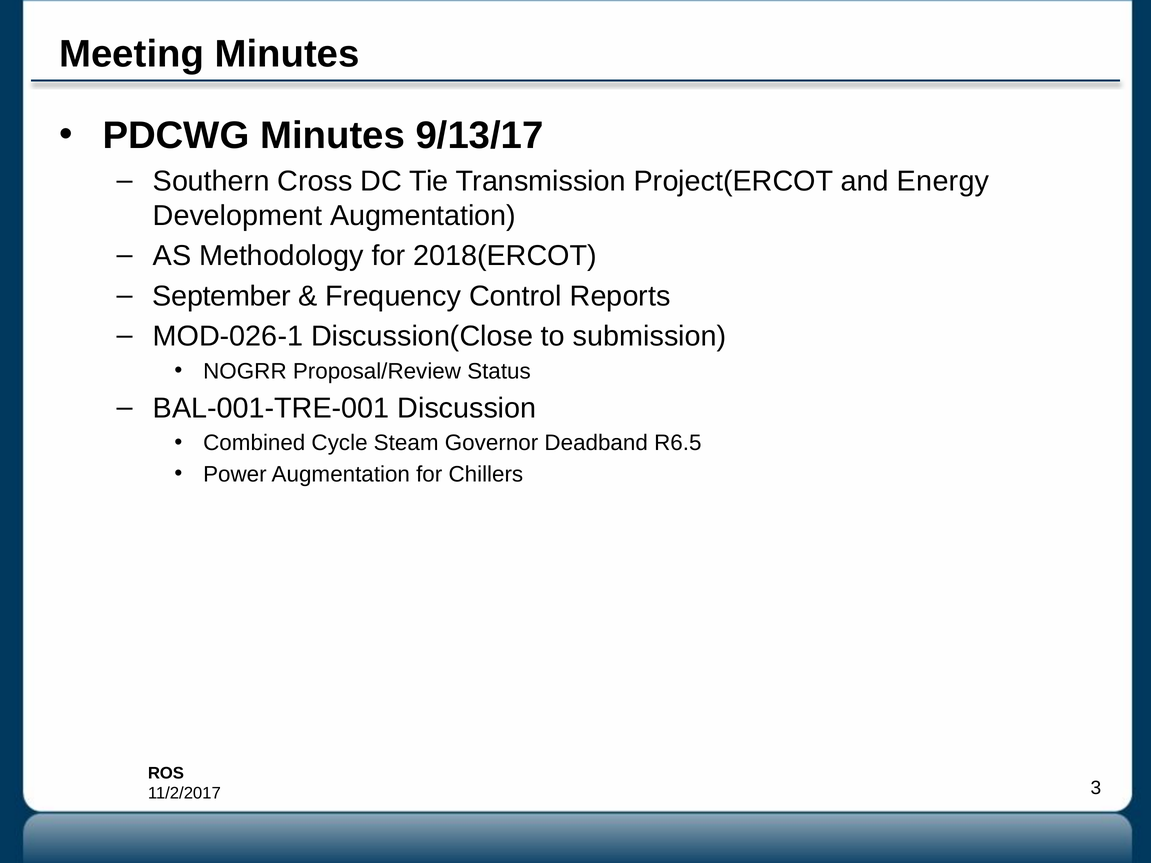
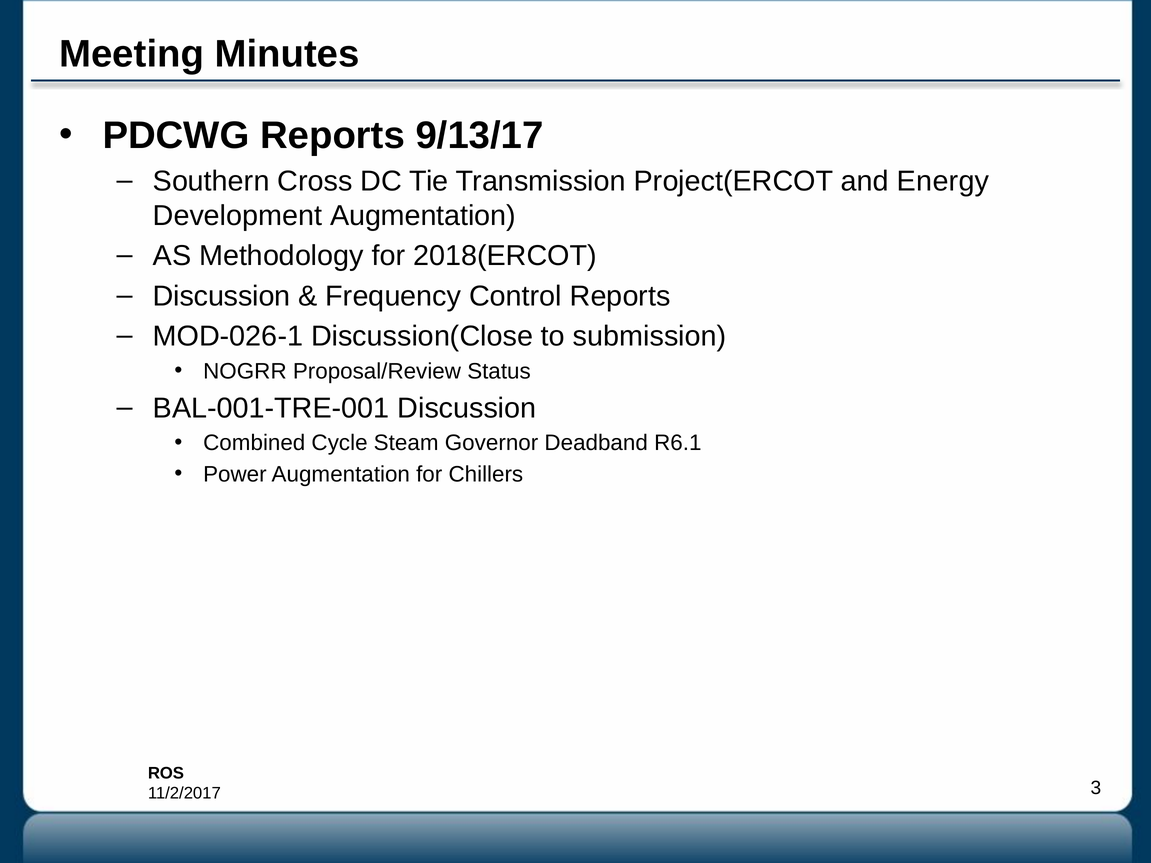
PDCWG Minutes: Minutes -> Reports
September at (222, 296): September -> Discussion
R6.5: R6.5 -> R6.1
